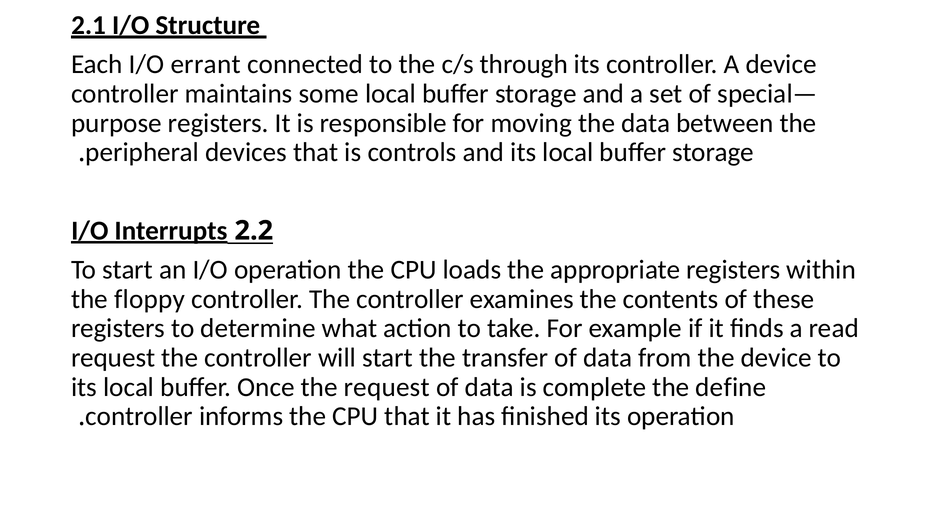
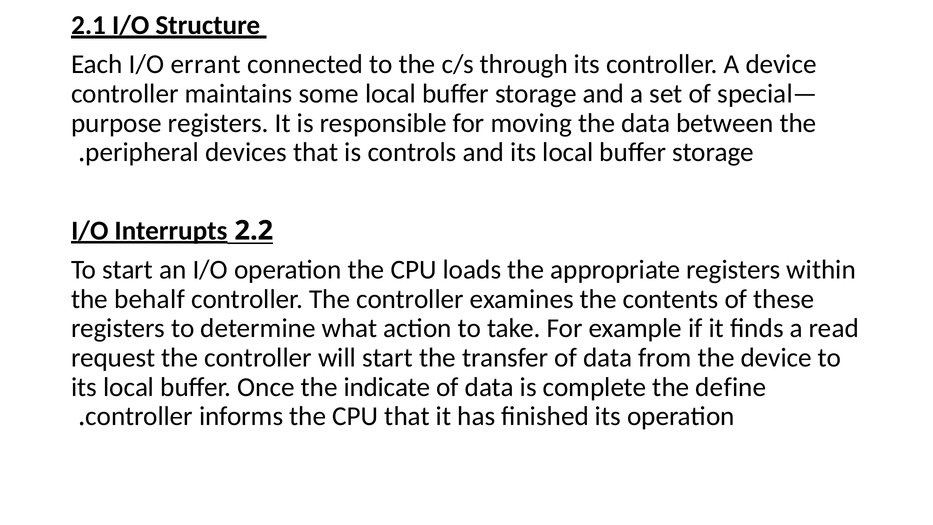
floppy: floppy -> behalf
the request: request -> indicate
